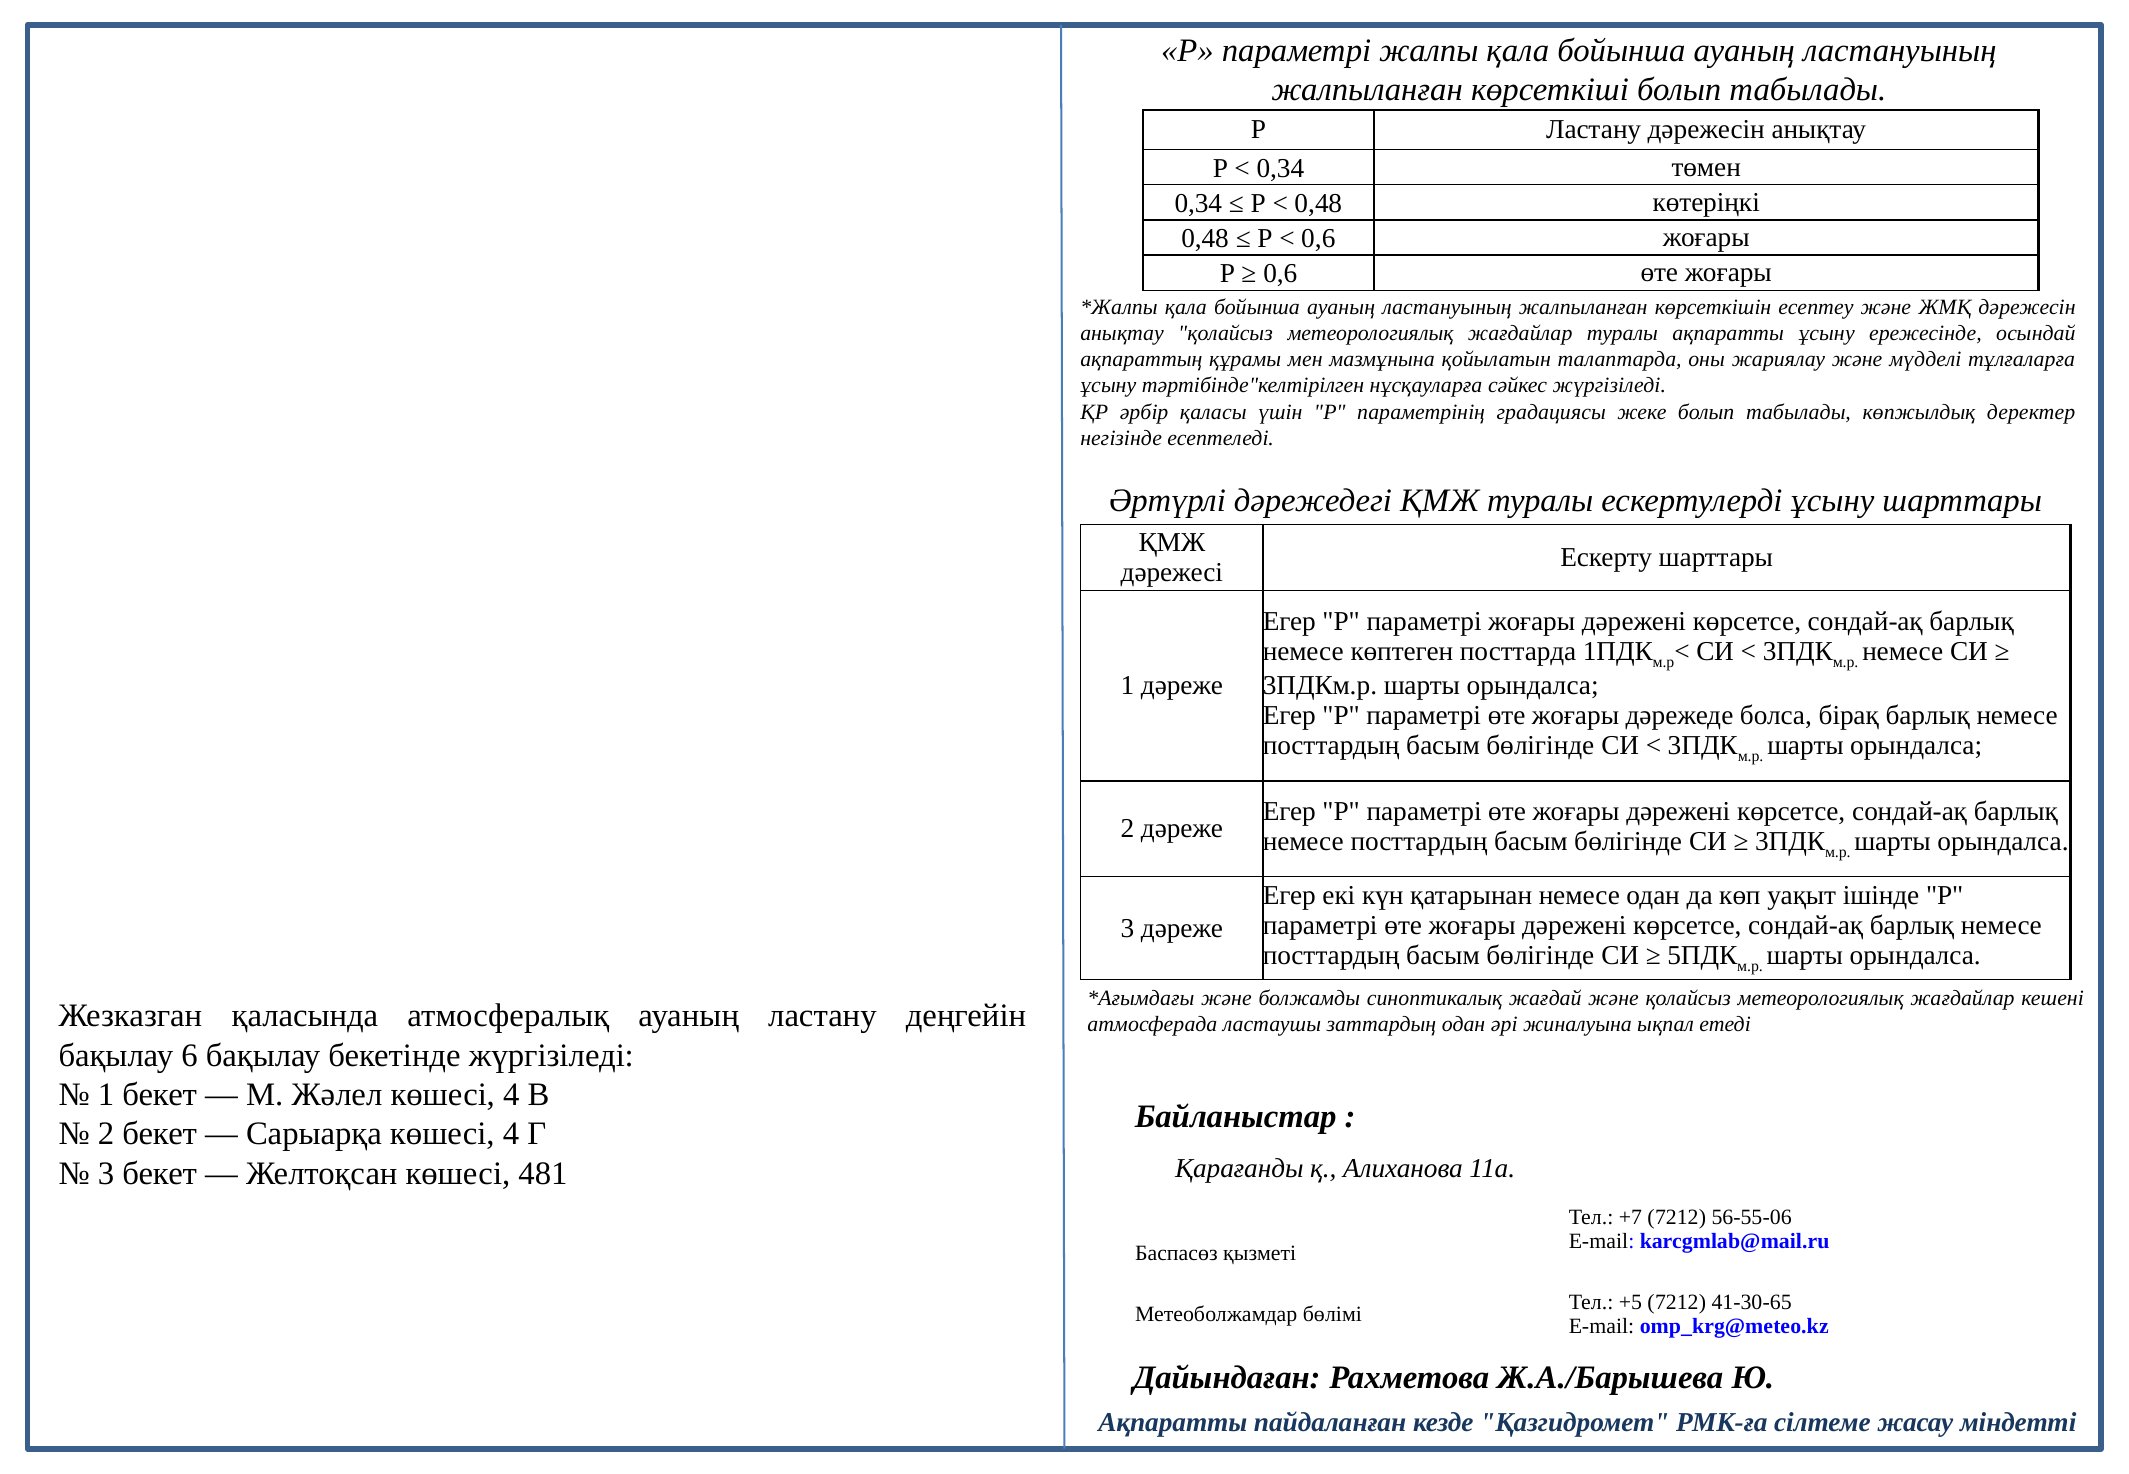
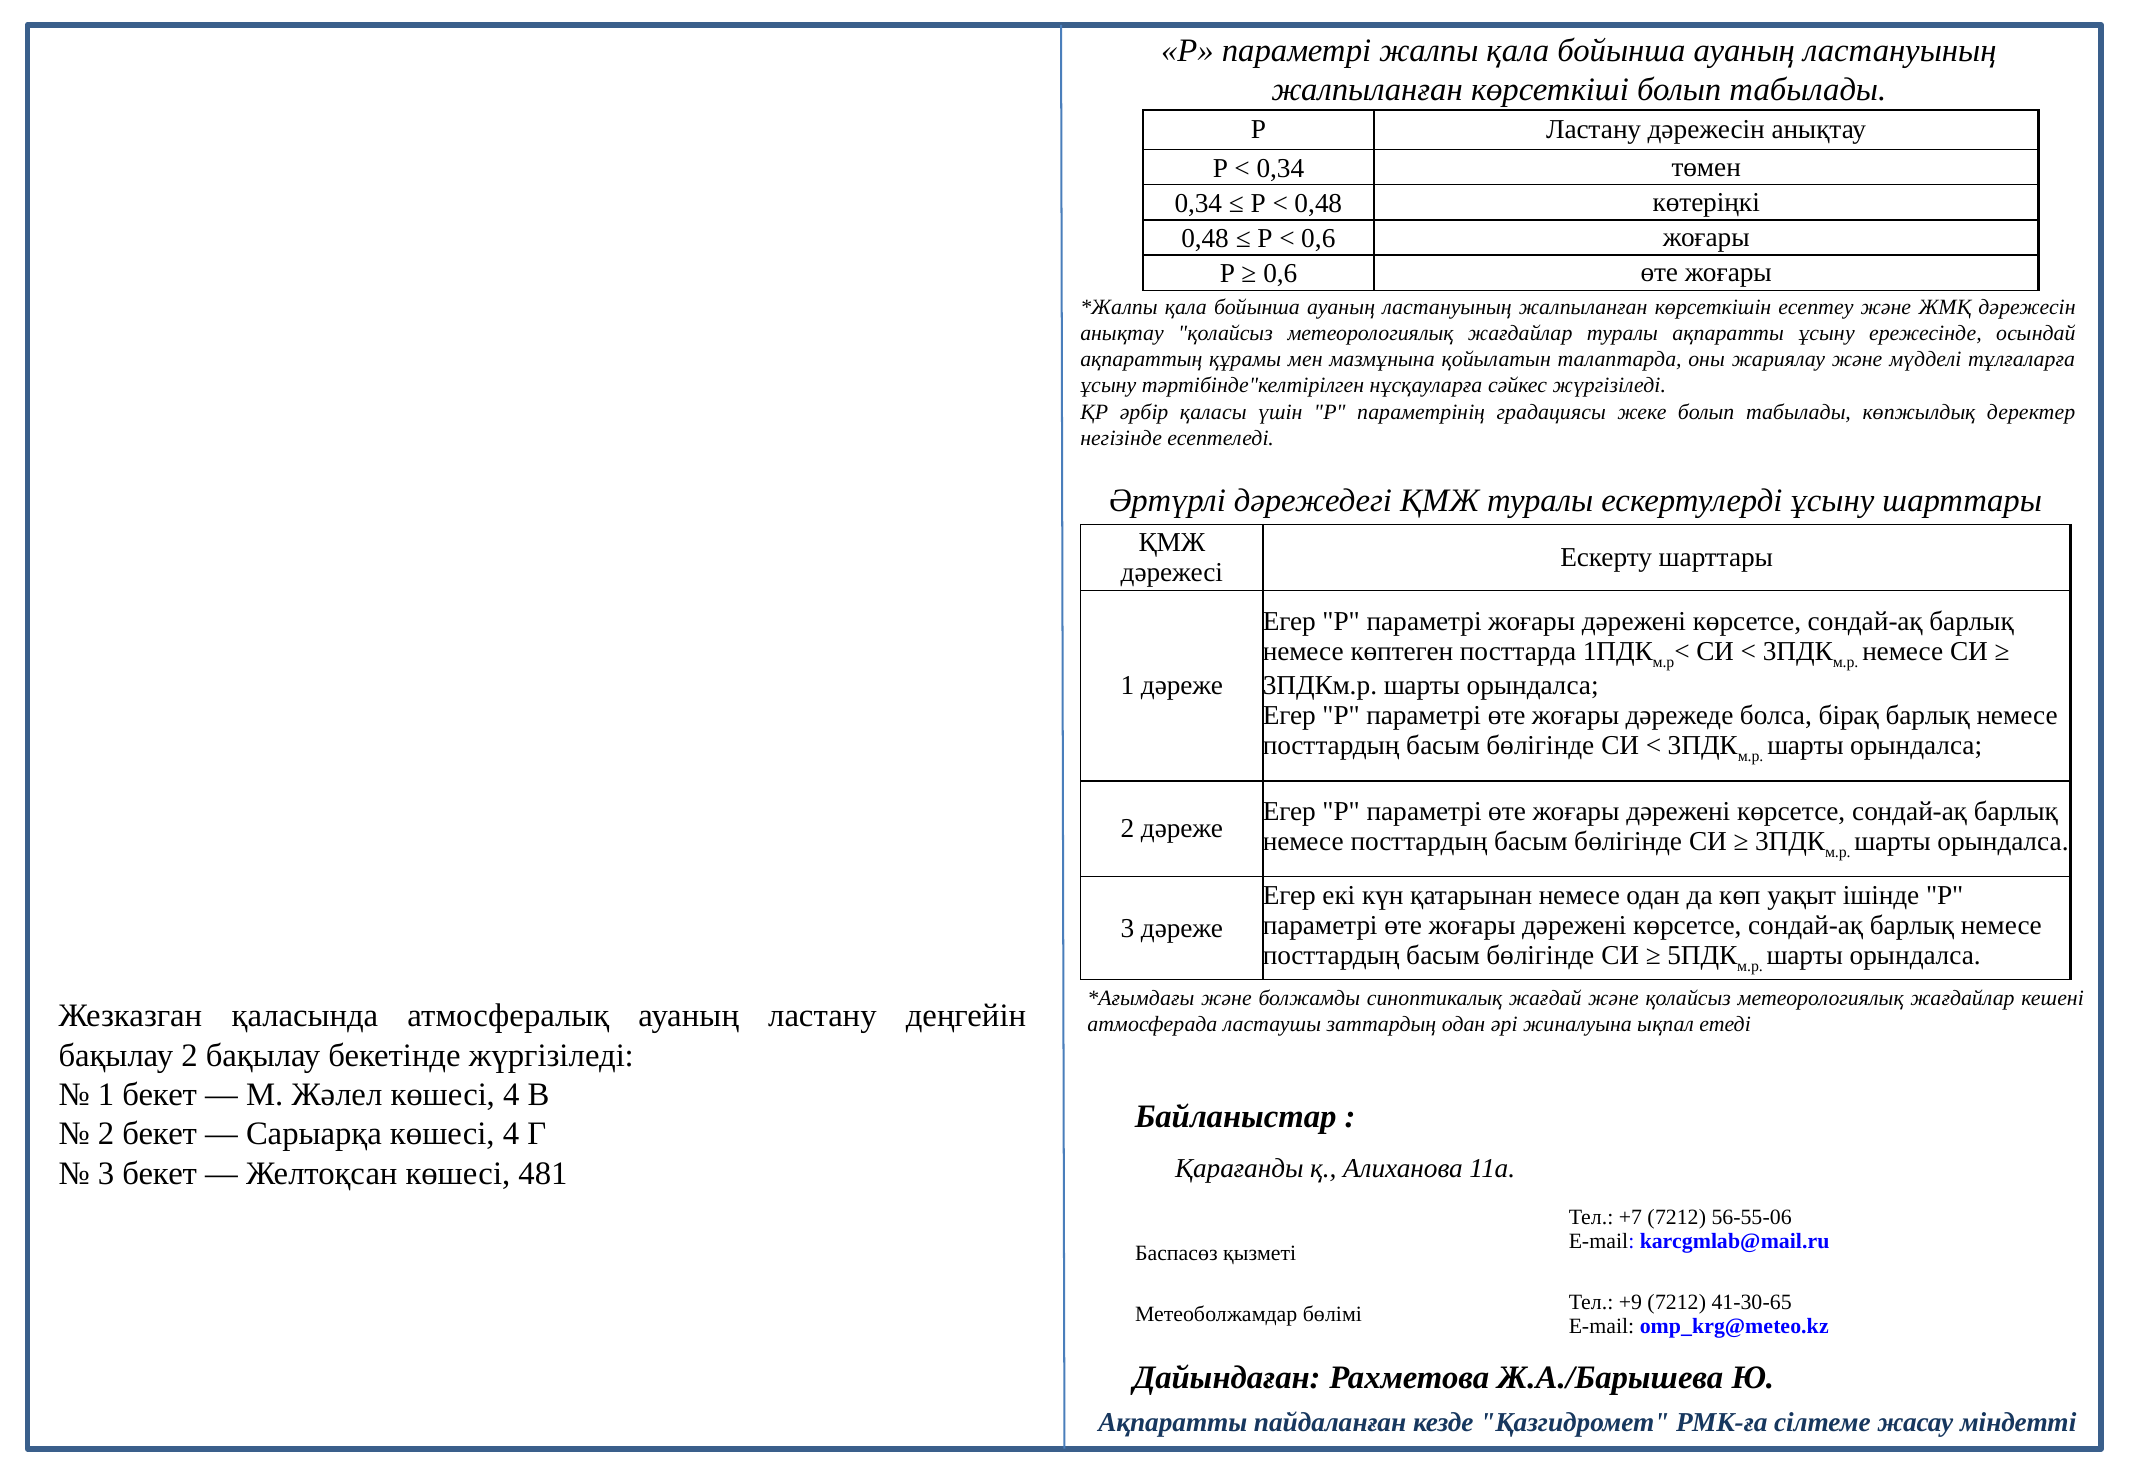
бақылау 6: 6 -> 2
+5: +5 -> +9
